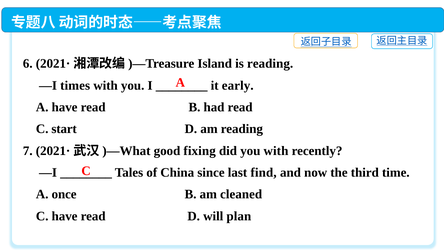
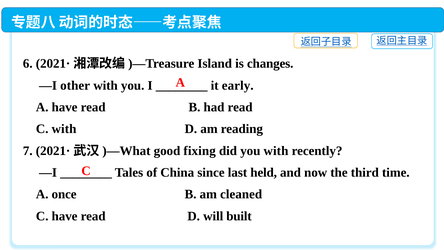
is reading: reading -> changes
times: times -> other
C start: start -> with
find: find -> held
plan: plan -> built
